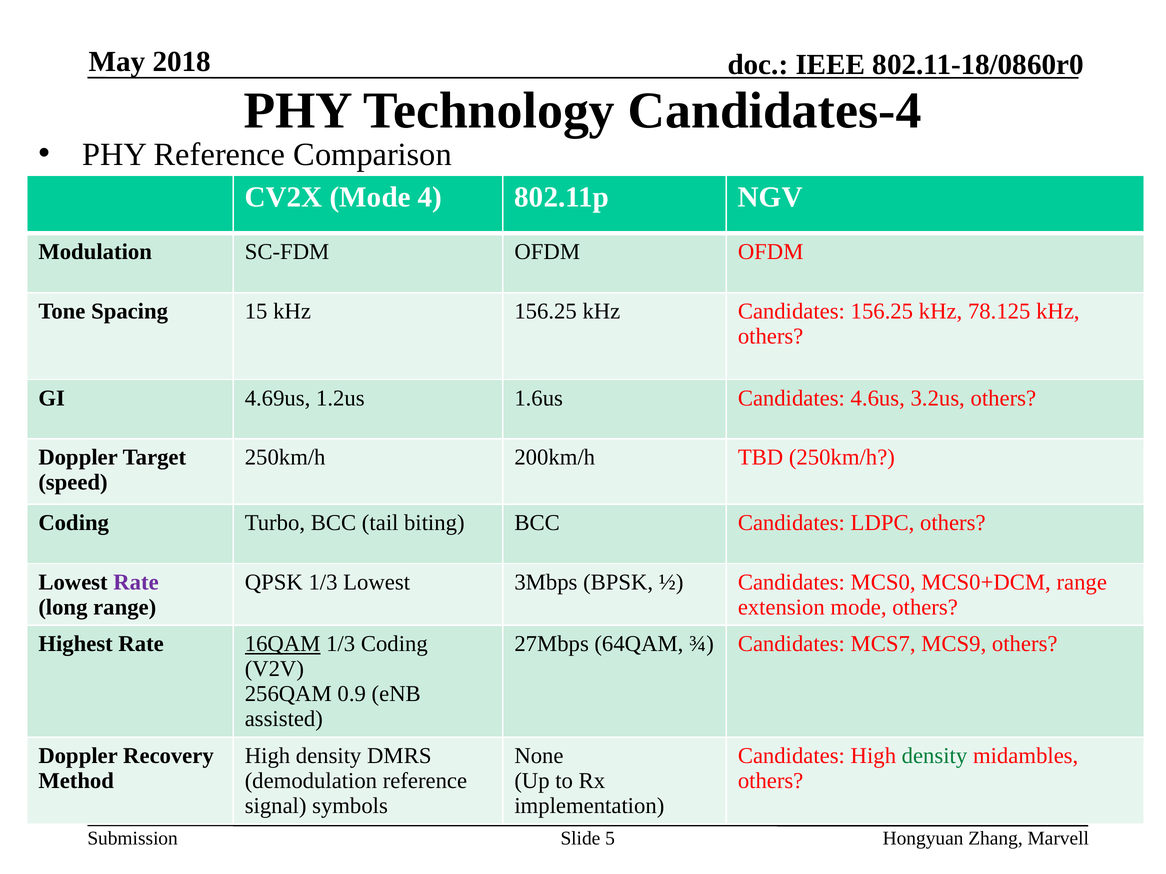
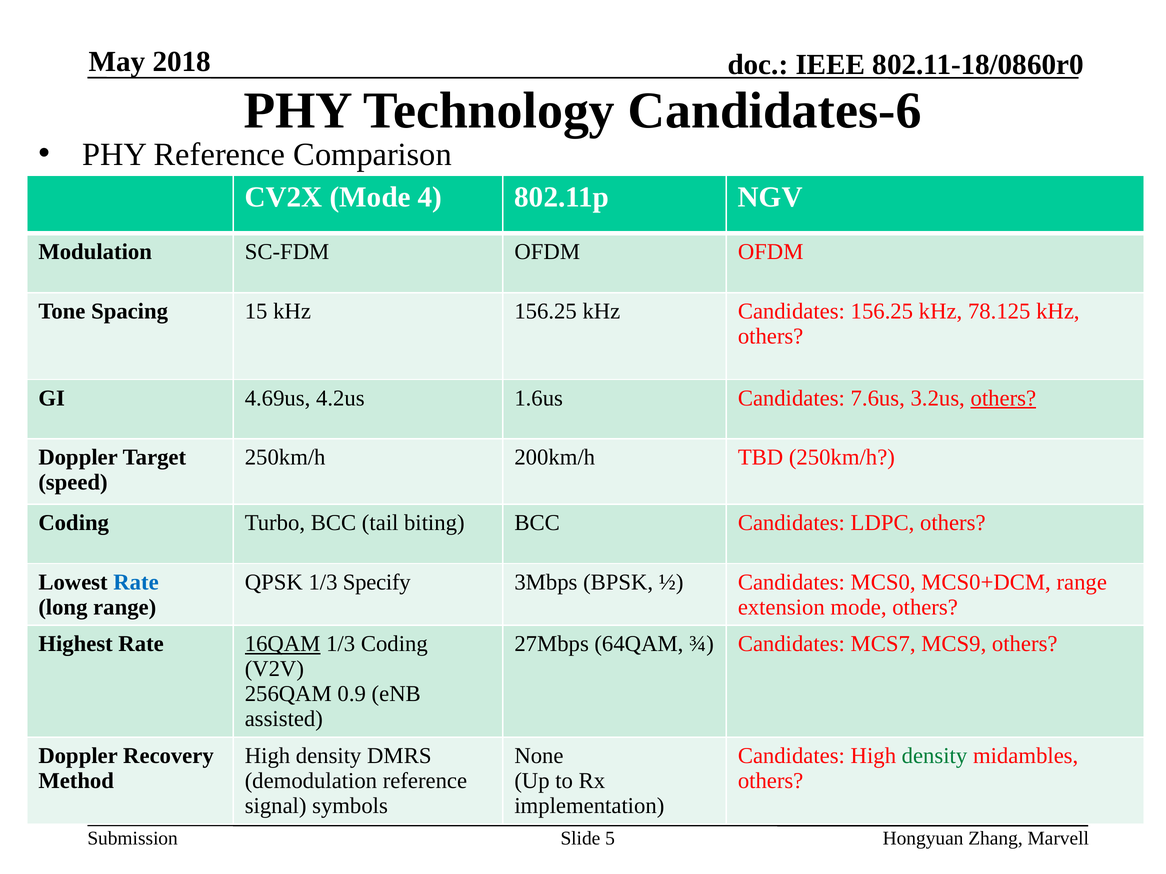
Candidates-4: Candidates-4 -> Candidates-6
1.2us: 1.2us -> 4.2us
4.6us: 4.6us -> 7.6us
others at (1003, 398) underline: none -> present
Rate at (136, 582) colour: purple -> blue
1/3 Lowest: Lowest -> Specify
